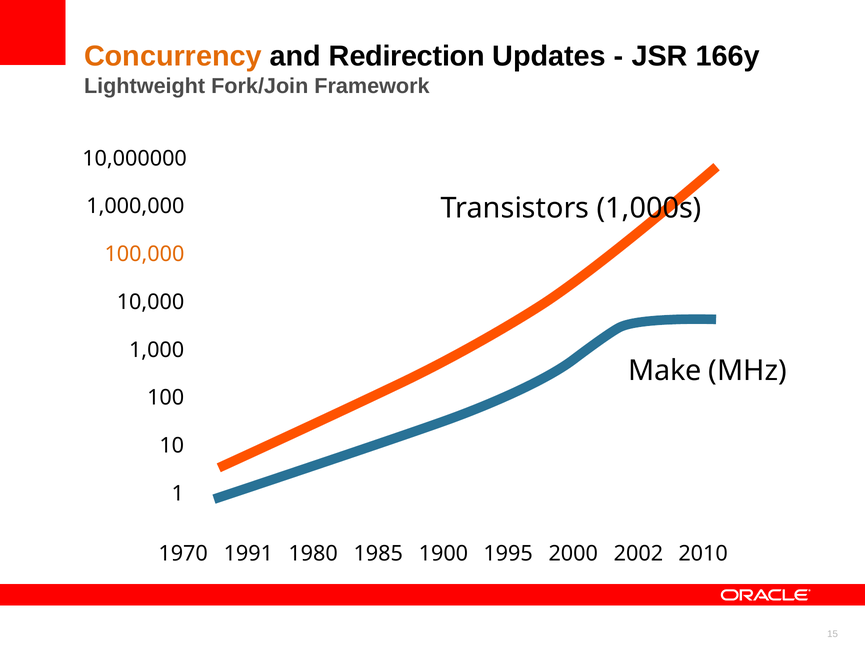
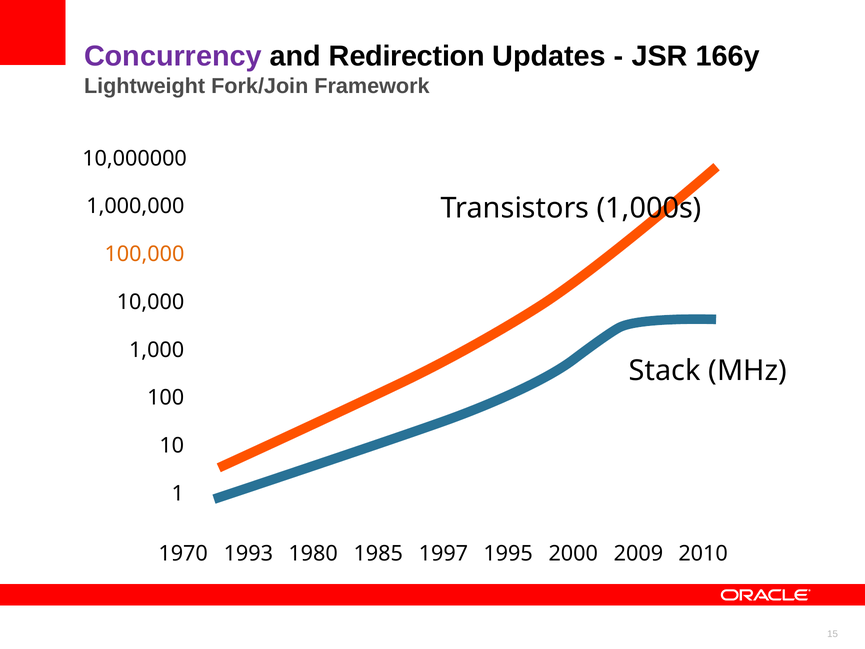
Concurrency colour: orange -> purple
Make: Make -> Stack
1991: 1991 -> 1993
1900: 1900 -> 1997
2002: 2002 -> 2009
